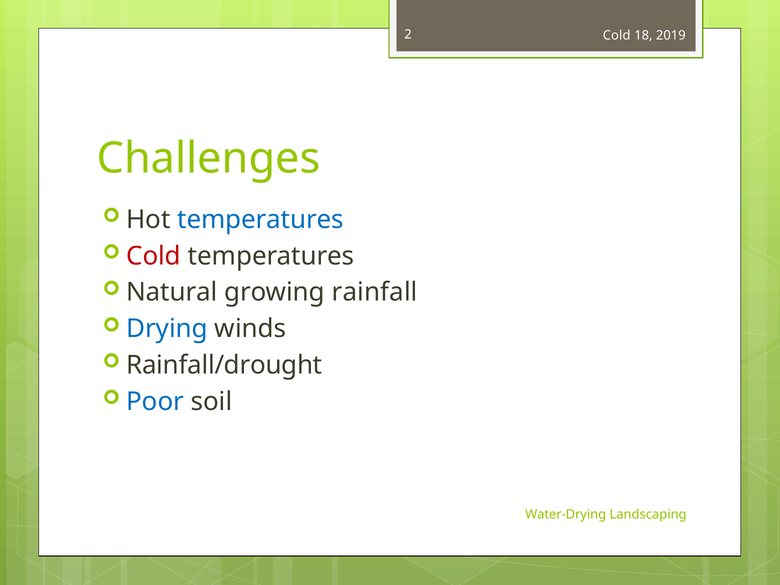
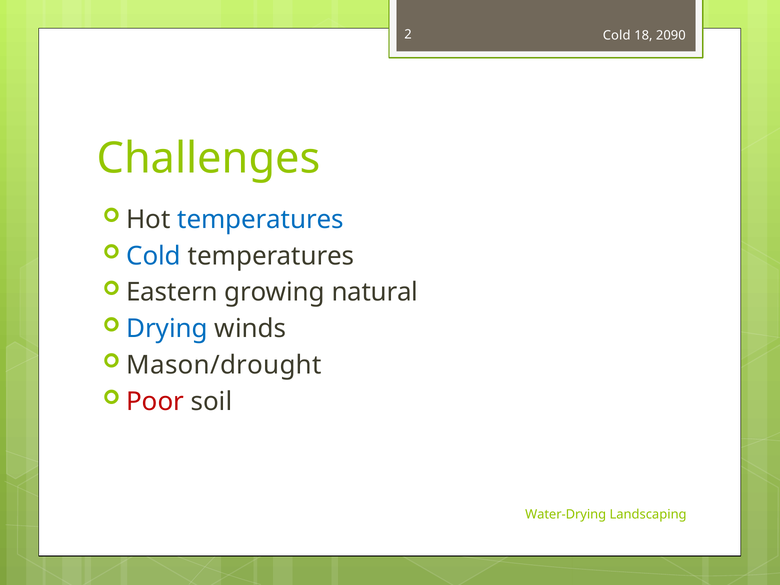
2019: 2019 -> 2090
Cold at (154, 256) colour: red -> blue
Natural: Natural -> Eastern
rainfall: rainfall -> natural
Rainfall/drought: Rainfall/drought -> Mason/drought
Poor colour: blue -> red
